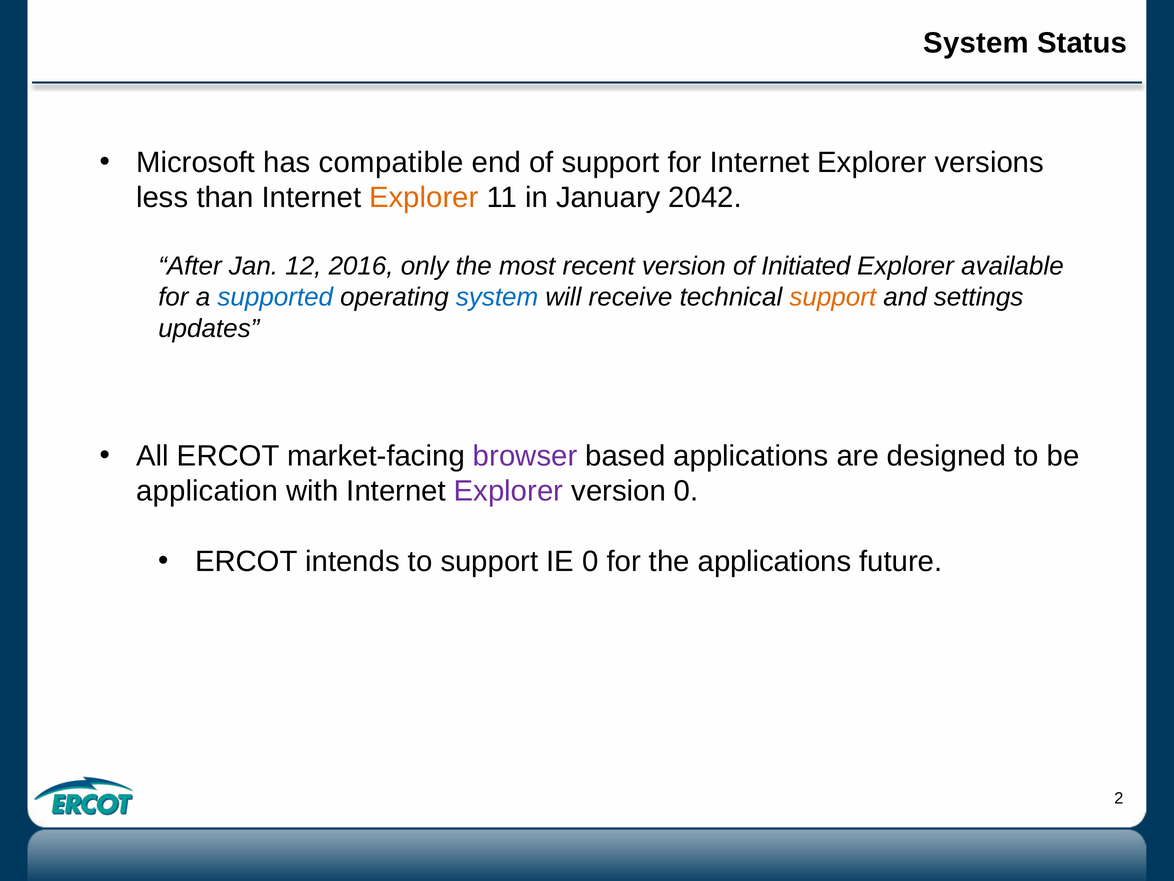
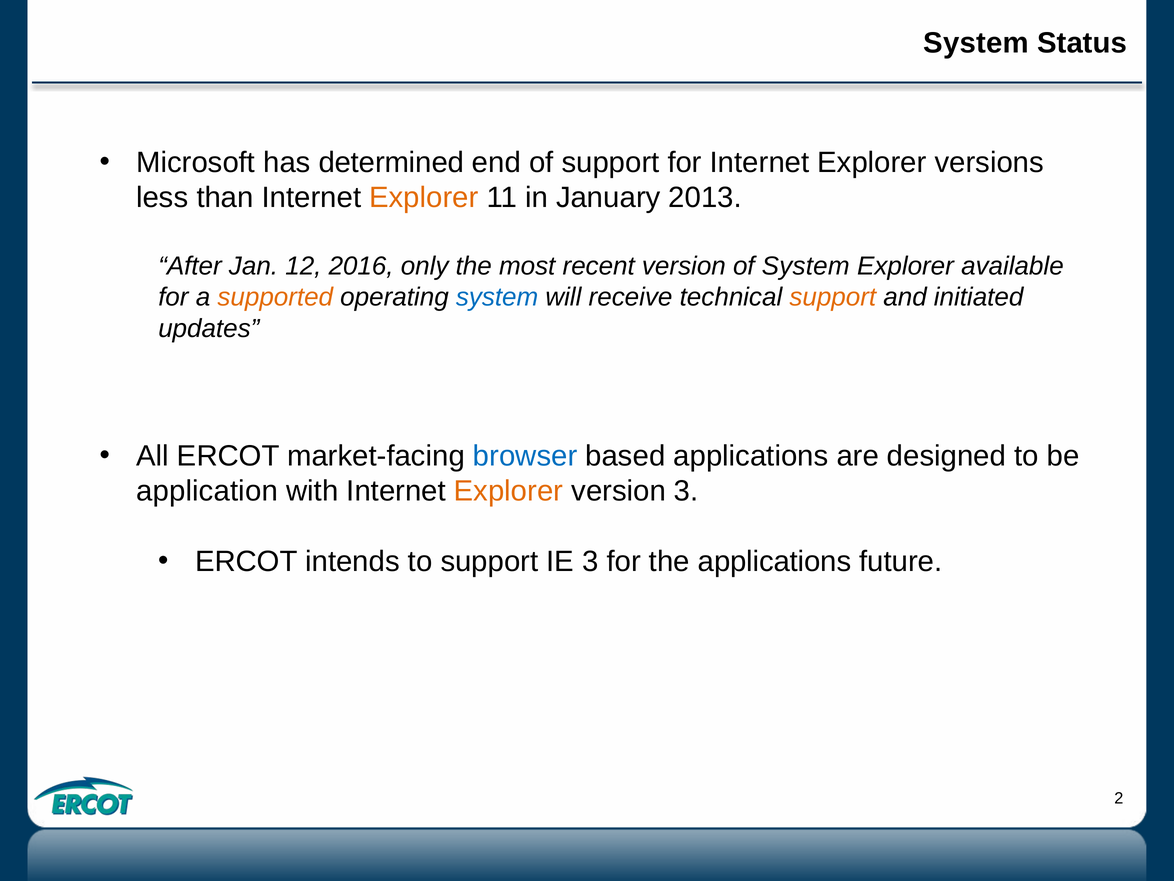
compatible: compatible -> determined
2042: 2042 -> 2013
of Initiated: Initiated -> System
supported colour: blue -> orange
settings: settings -> initiated
browser colour: purple -> blue
Explorer at (509, 491) colour: purple -> orange
version 0: 0 -> 3
IE 0: 0 -> 3
